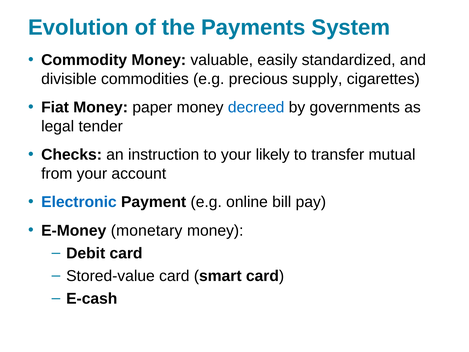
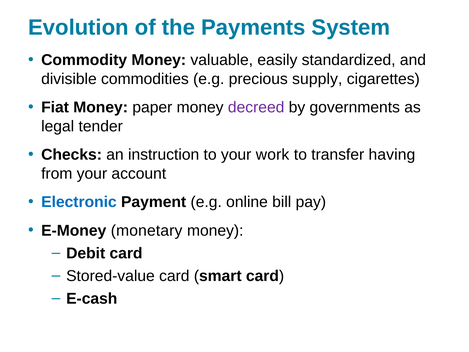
decreed colour: blue -> purple
likely: likely -> work
mutual: mutual -> having
